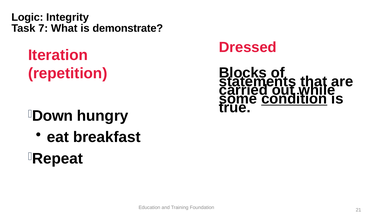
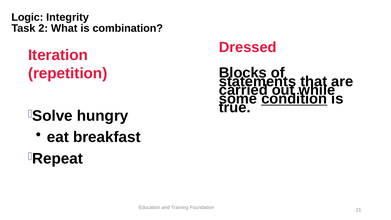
7: 7 -> 2
demonstrate: demonstrate -> combination
Down: Down -> Solve
